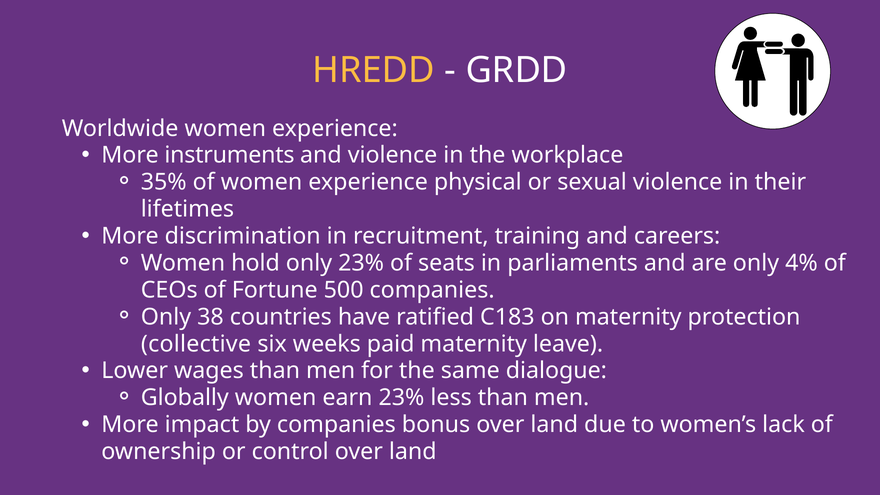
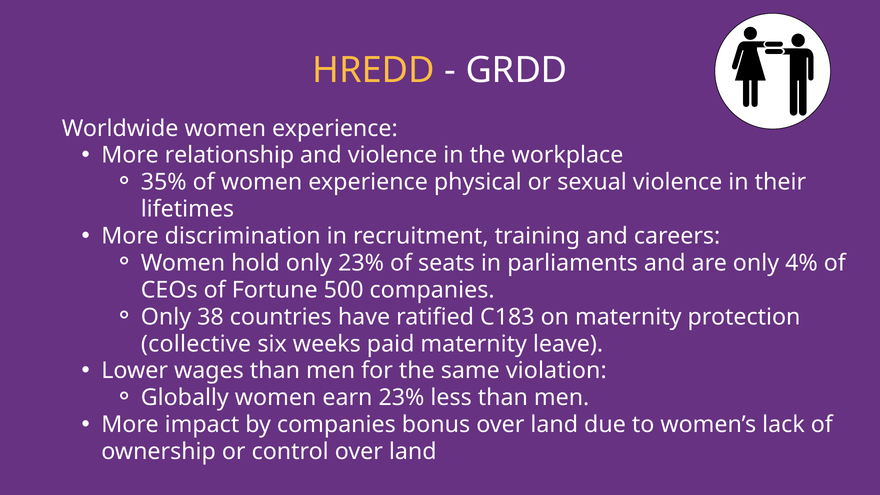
instruments: instruments -> relationship
dialogue: dialogue -> violation
